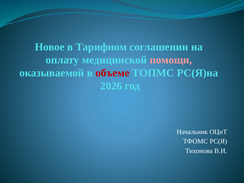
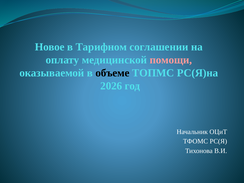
объеме colour: red -> black
